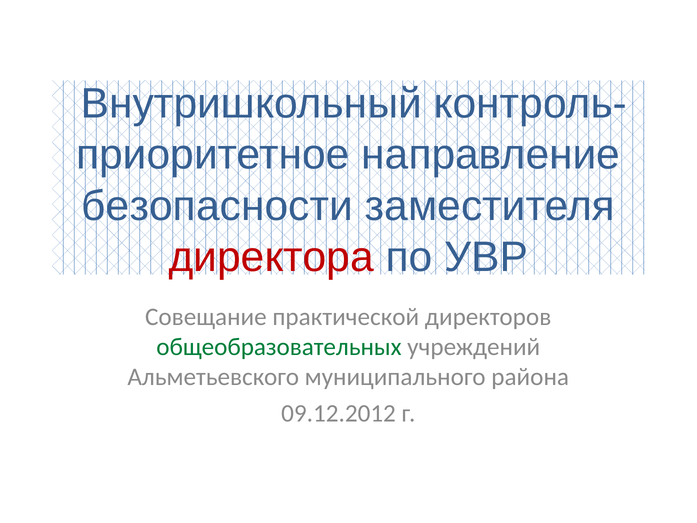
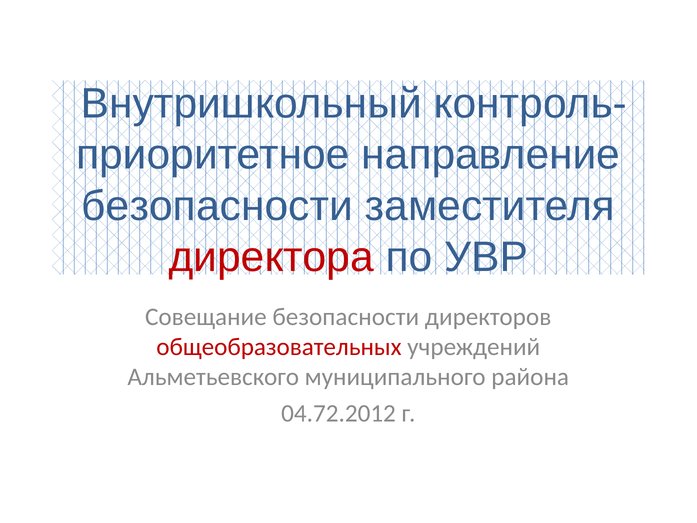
Совещание практической: практической -> безопасности
общеобразовательных colour: green -> red
09.12.2012: 09.12.2012 -> 04.72.2012
